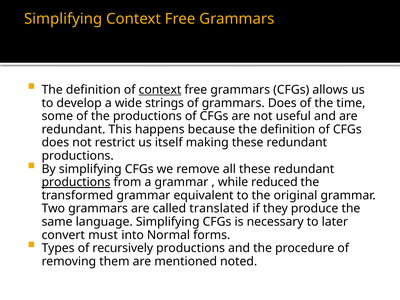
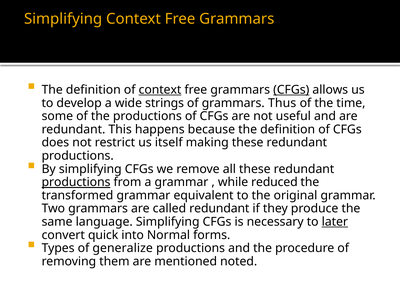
CFGs at (291, 90) underline: none -> present
grammars Does: Does -> Thus
called translated: translated -> redundant
later underline: none -> present
must: must -> quick
recursively: recursively -> generalize
